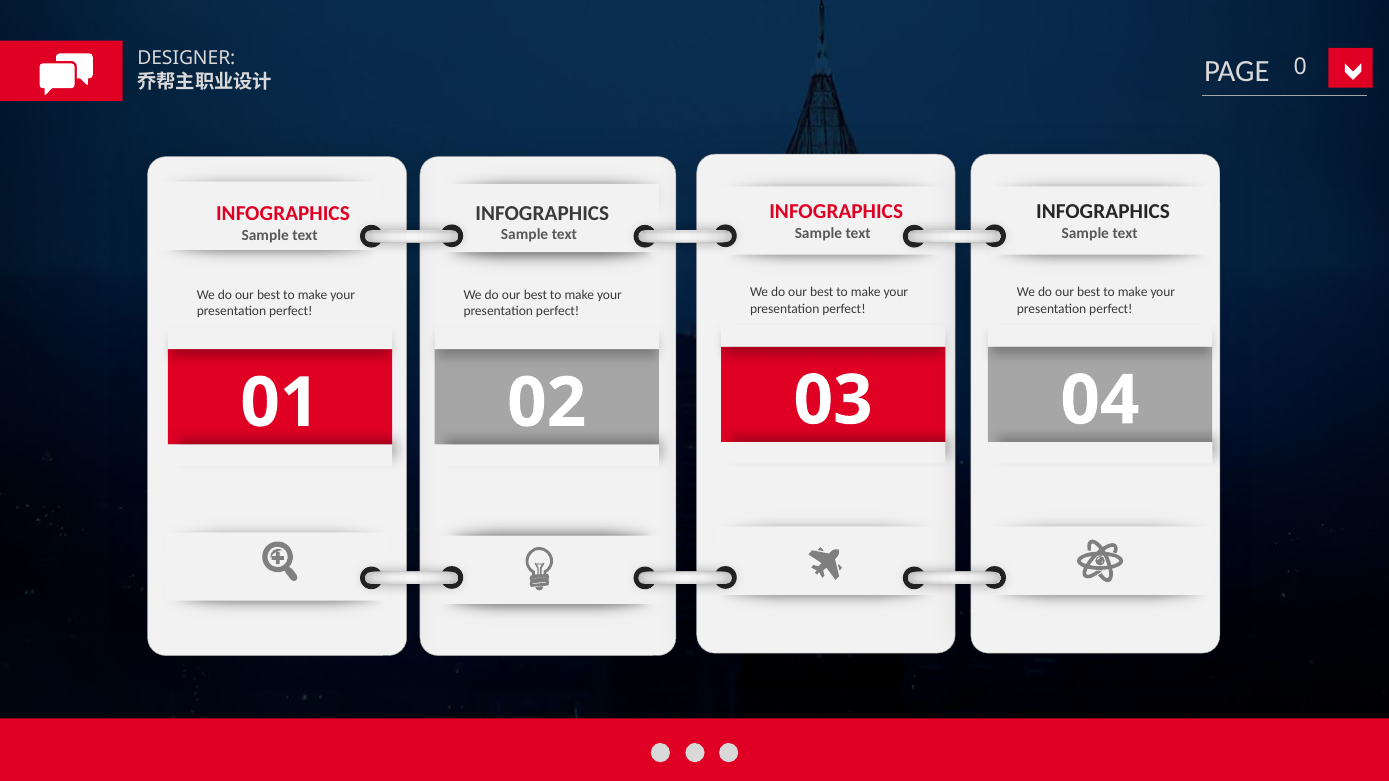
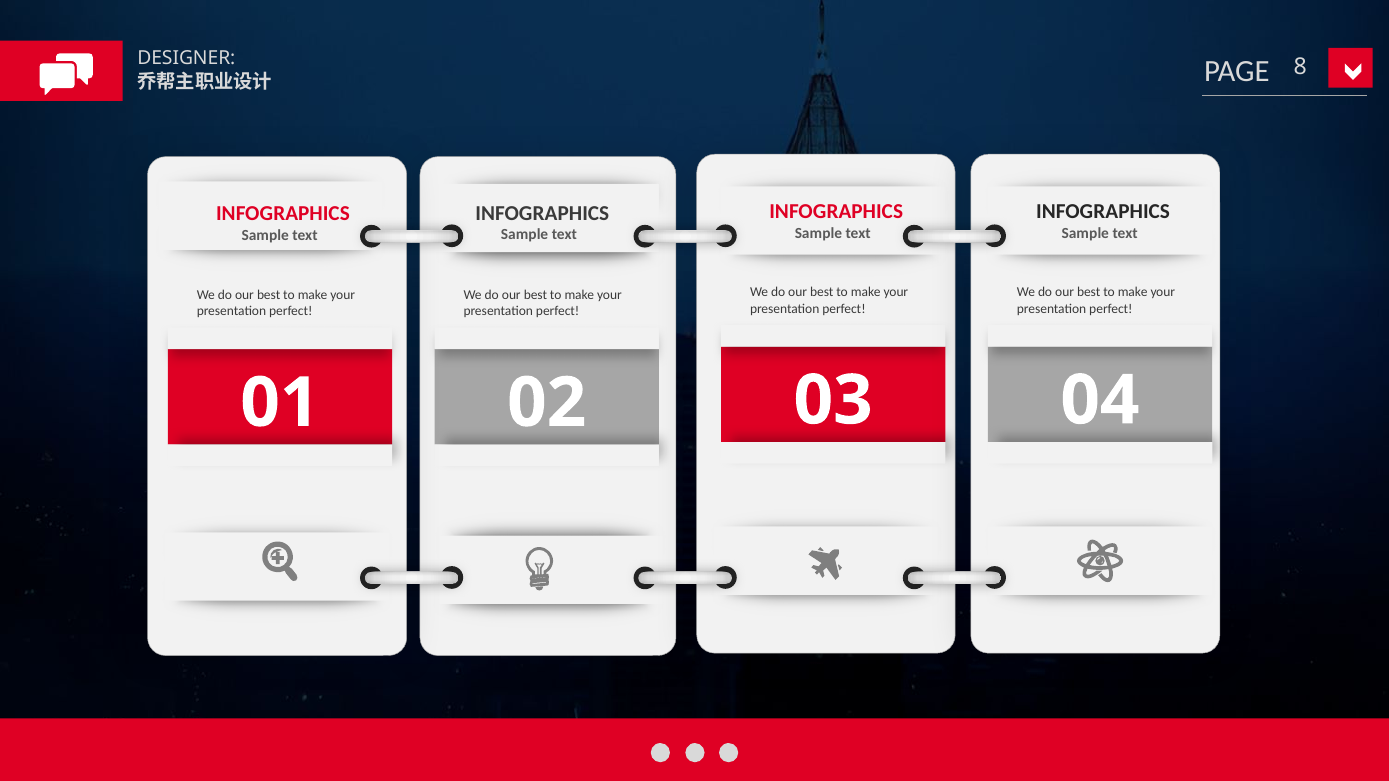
0: 0 -> 8
